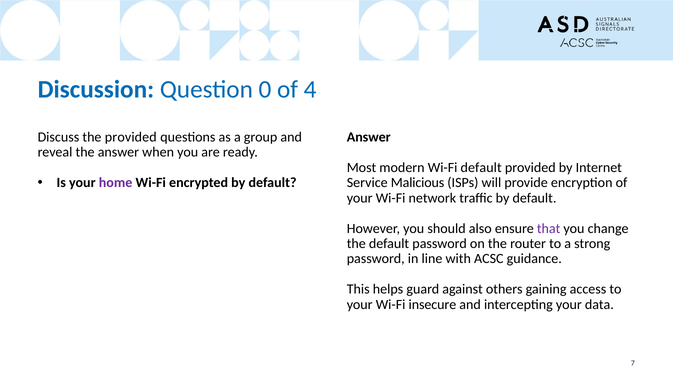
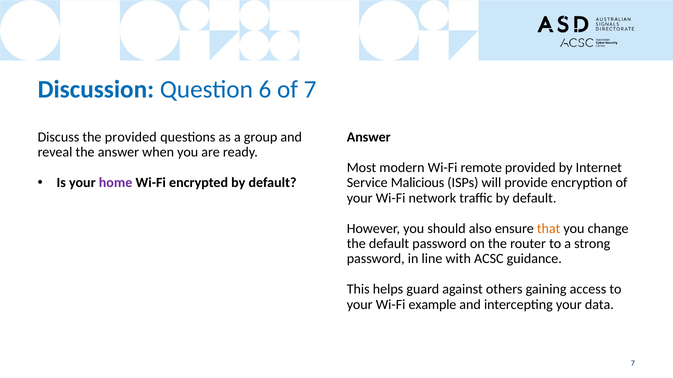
0: 0 -> 6
of 4: 4 -> 7
Wi-Fi default: default -> remote
that colour: purple -> orange
insecure: insecure -> example
